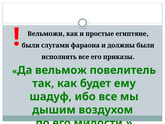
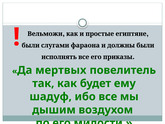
вельмож: вельмож -> мертвых
